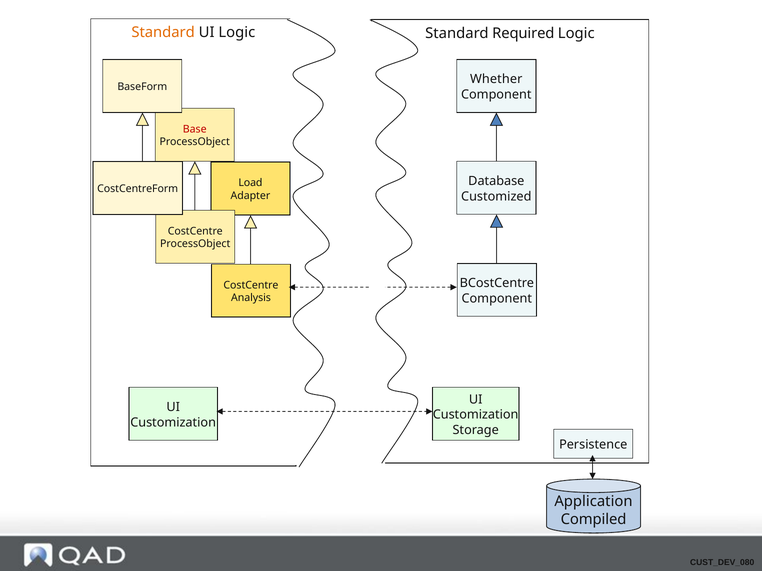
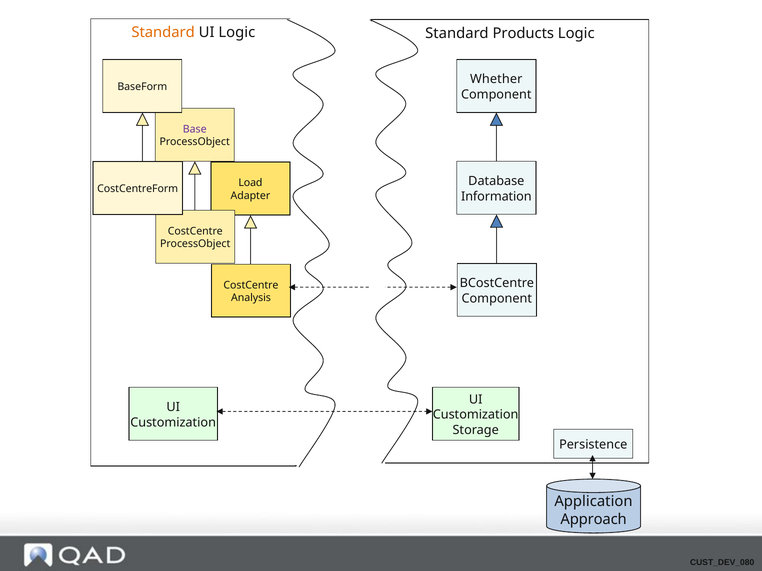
Required: Required -> Products
Base colour: red -> purple
Customized: Customized -> Information
Compiled: Compiled -> Approach
